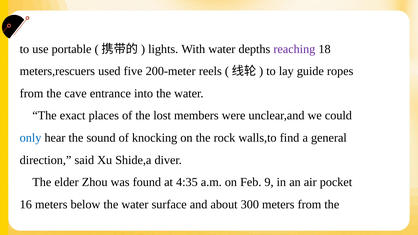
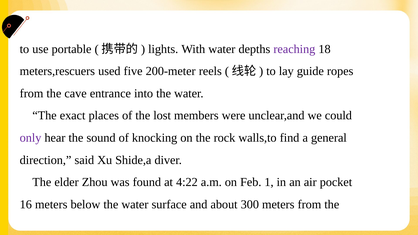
only colour: blue -> purple
4:35: 4:35 -> 4:22
9: 9 -> 1
